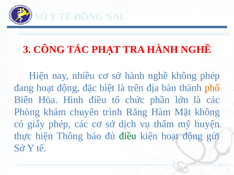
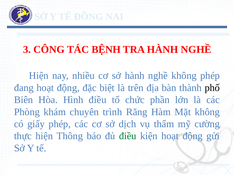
PHẠT: PHẠT -> BỆNH
phố colour: orange -> black
huyện: huyện -> cường
